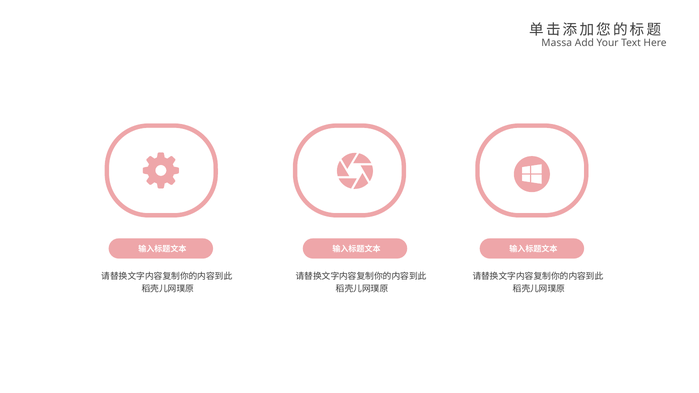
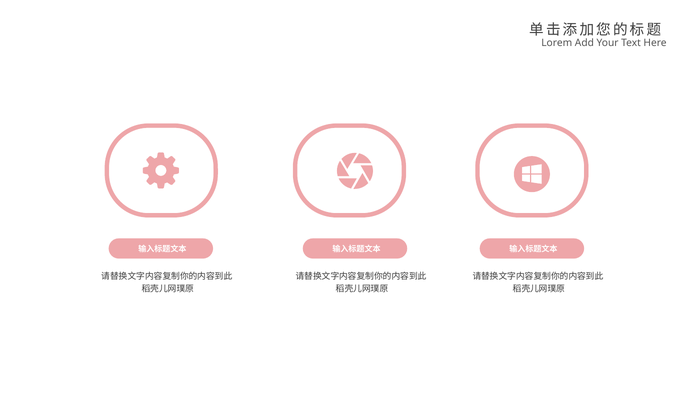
Massa: Massa -> Lorem
